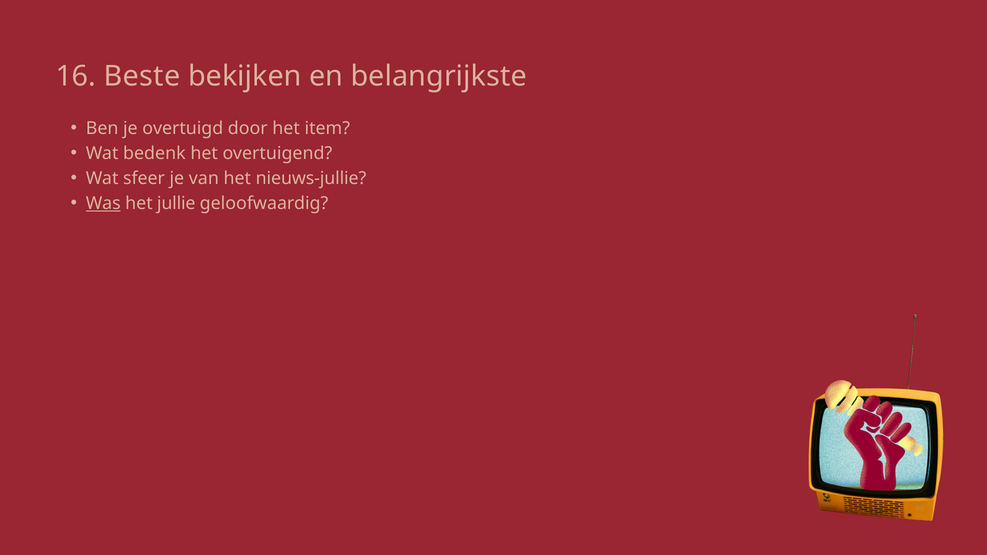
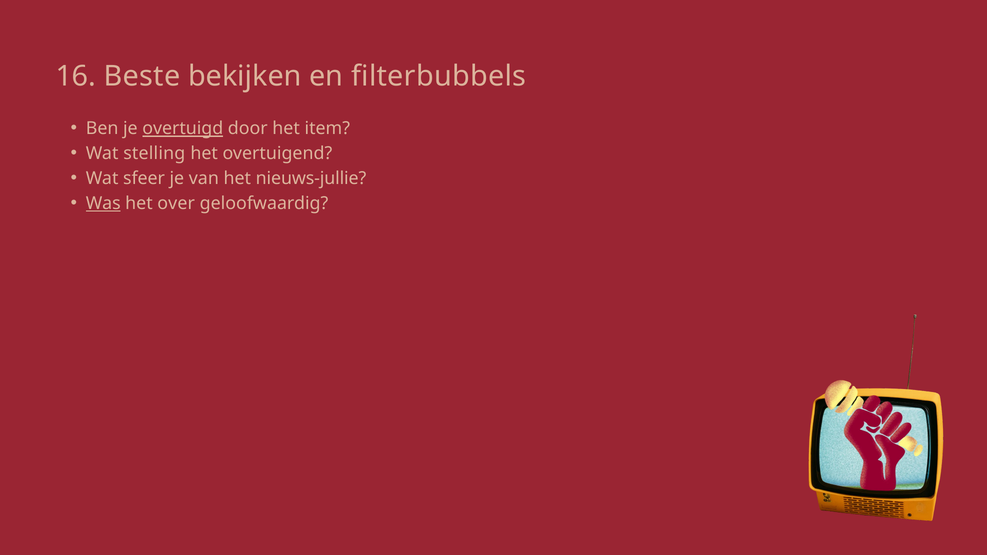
belangrijkste: belangrijkste -> filterbubbels
overtuigd underline: none -> present
bedenk: bedenk -> stelling
jullie: jullie -> over
